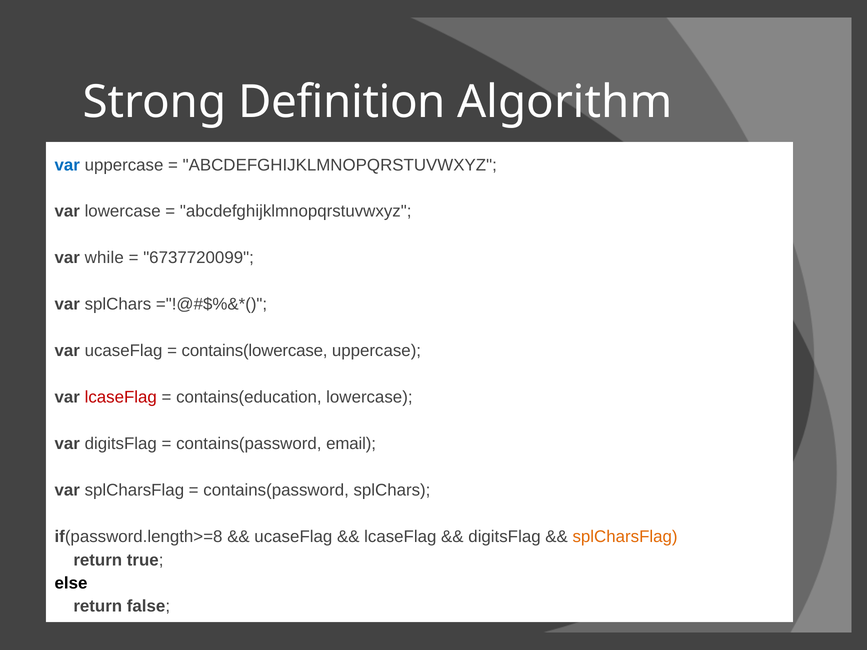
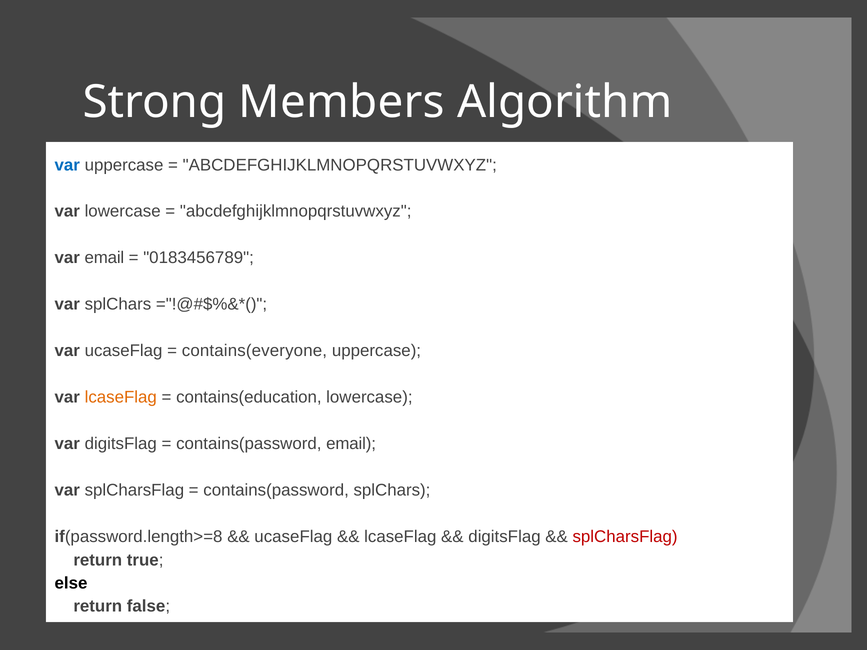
Definition: Definition -> Members
var while: while -> email
6737720099: 6737720099 -> 0183456789
contains(lowercase: contains(lowercase -> contains(everyone
lcaseFlag at (121, 397) colour: red -> orange
splCharsFlag at (625, 537) colour: orange -> red
